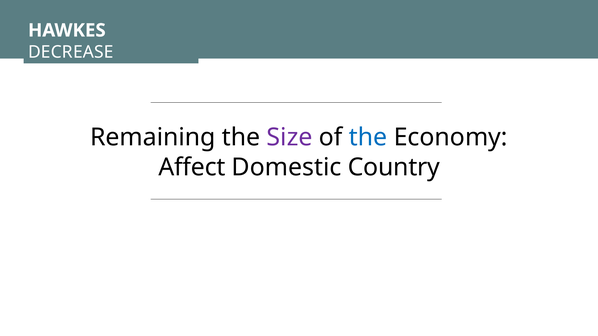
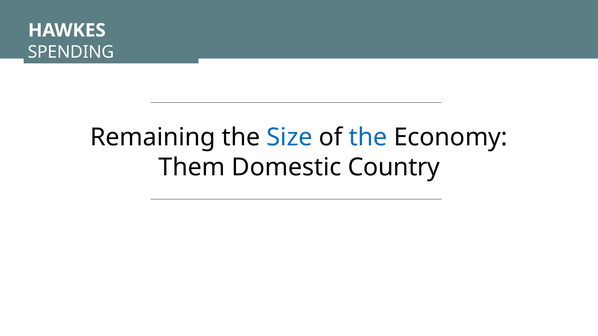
DECREASE: DECREASE -> SPENDING
Size colour: purple -> blue
Affect: Affect -> Them
